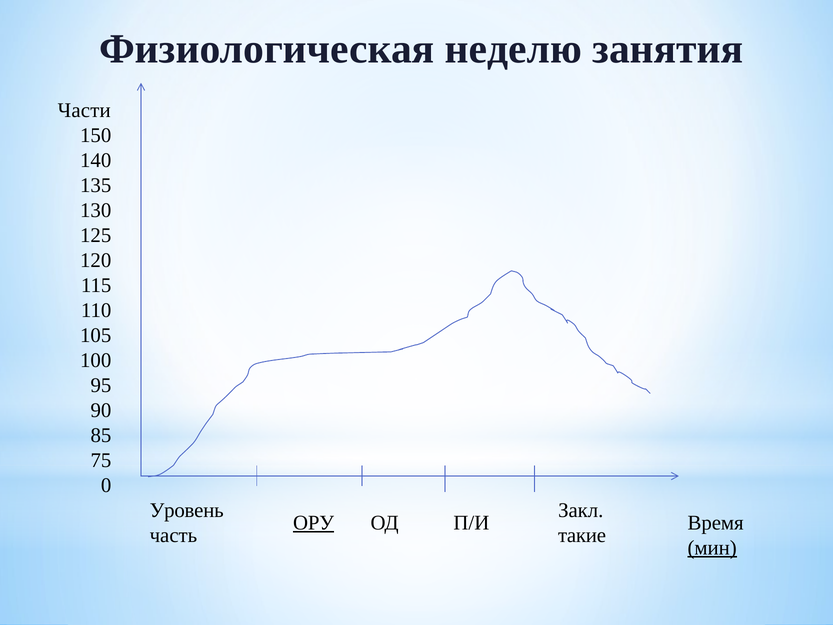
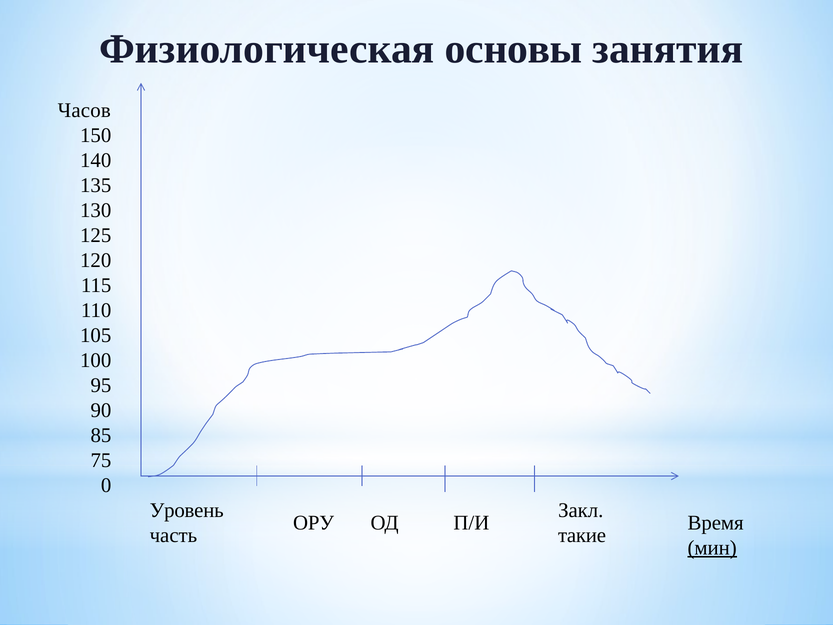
неделю: неделю -> основы
Части: Части -> Часов
ОРУ underline: present -> none
